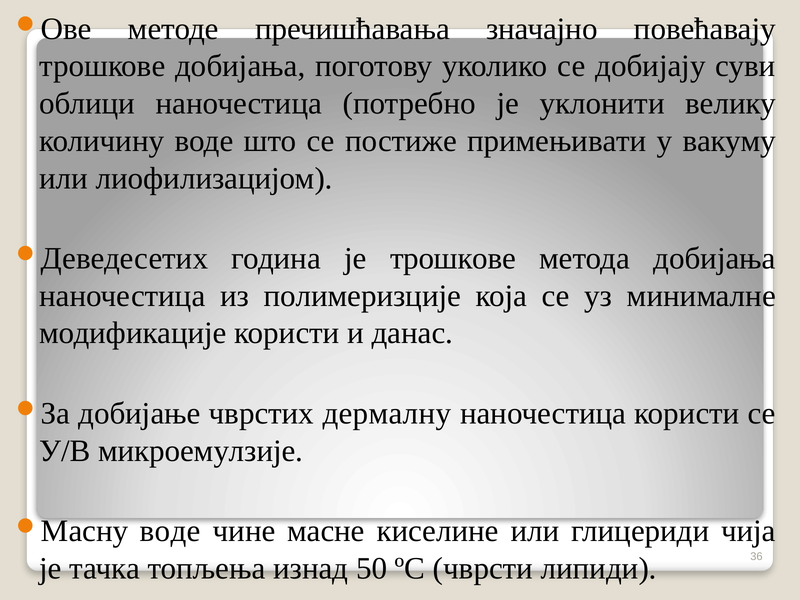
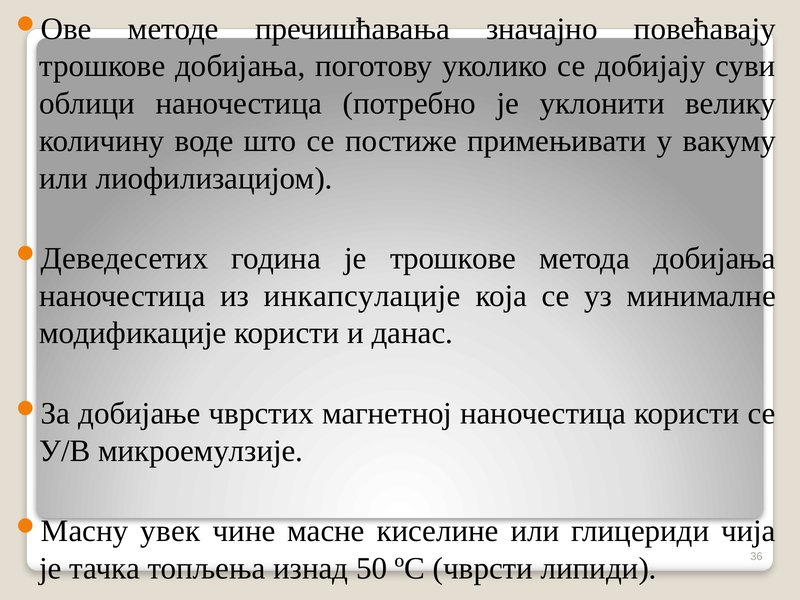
полимеризције: полимеризције -> инкапсулације
дермалну: дермалну -> магнетној
воде at (170, 531): воде -> увек
